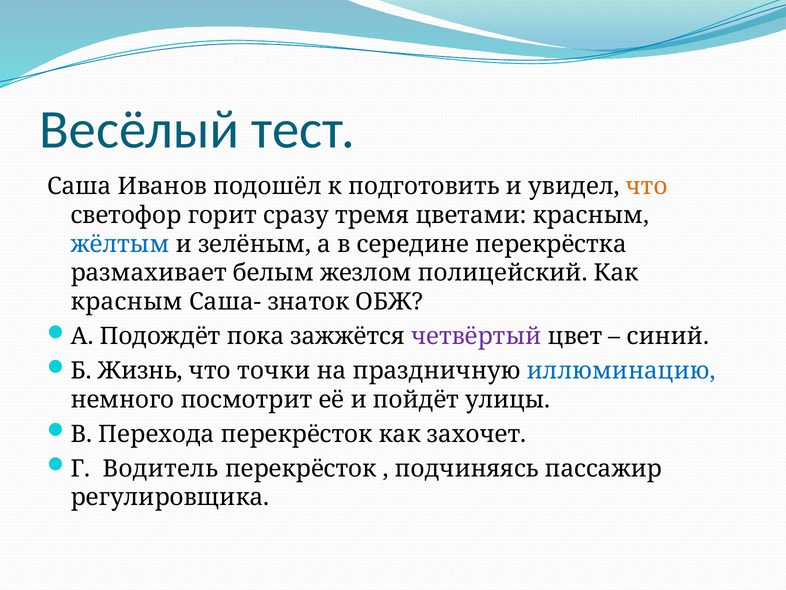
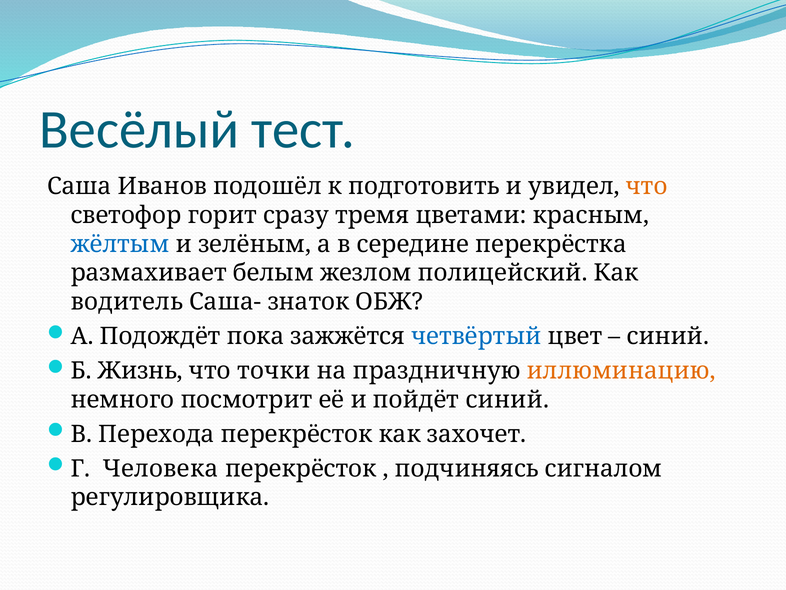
красным at (127, 302): красным -> водитель
четвёртый colour: purple -> blue
иллюминацию colour: blue -> orange
пойдёт улицы: улицы -> синий
Водитель: Водитель -> Человека
пассажир: пассажир -> сигналом
